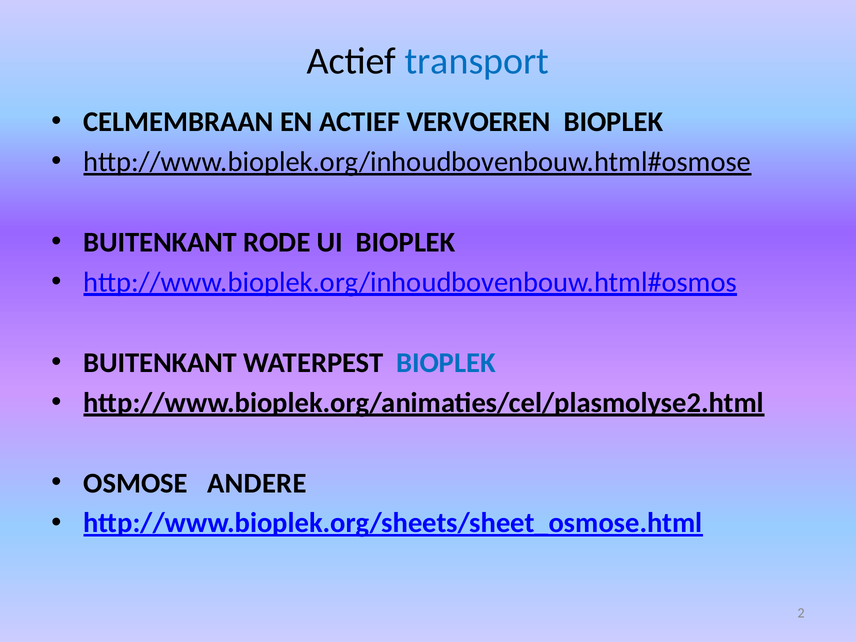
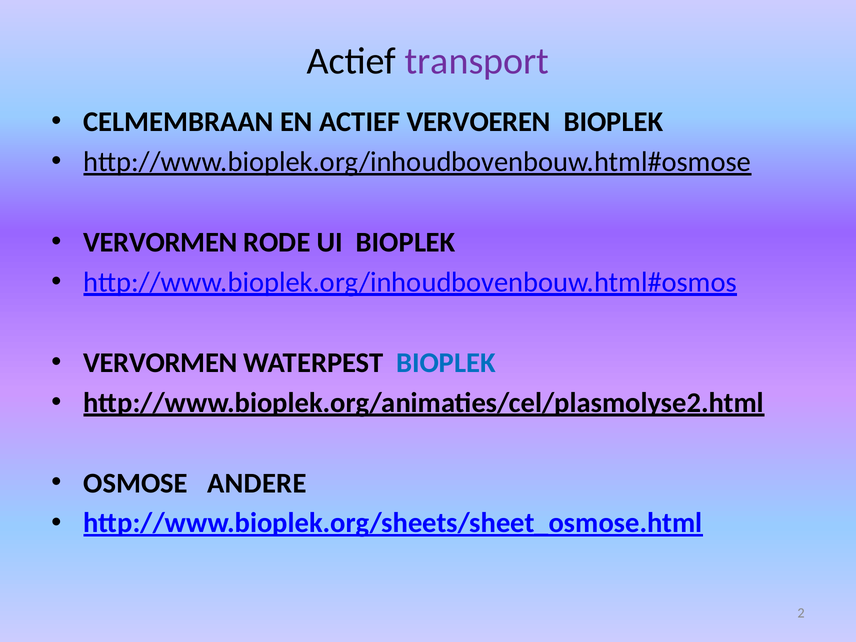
transport colour: blue -> purple
BUITENKANT at (160, 242): BUITENKANT -> VERVORMEN
BUITENKANT at (160, 363): BUITENKANT -> VERVORMEN
